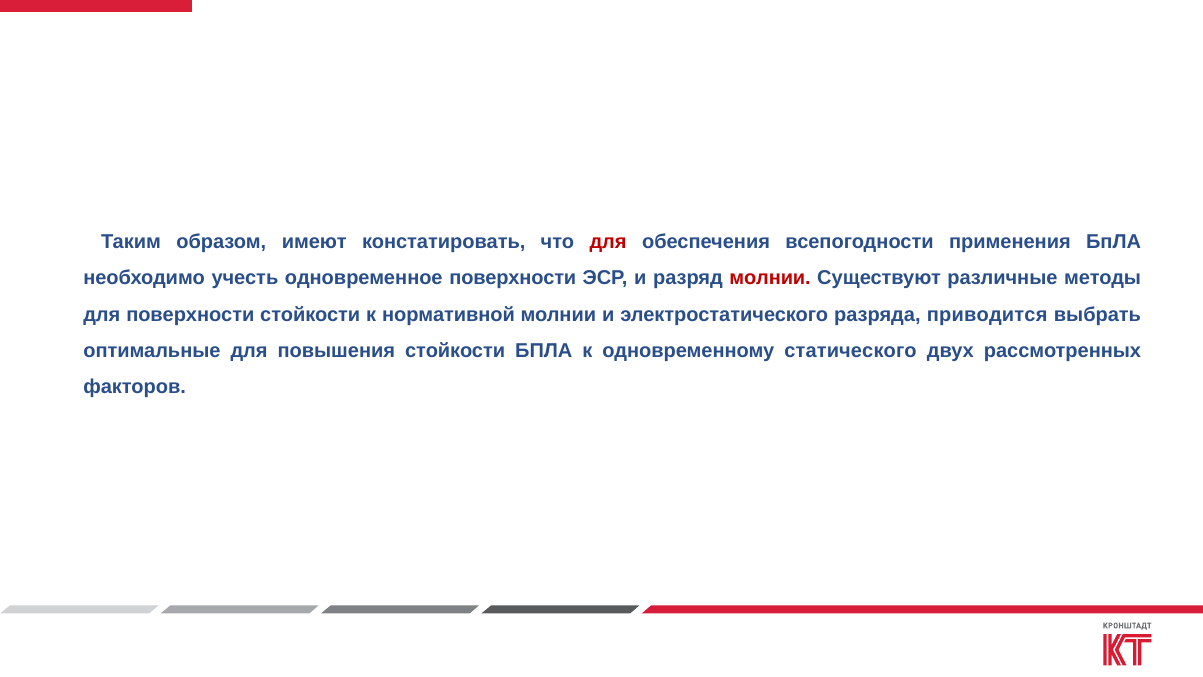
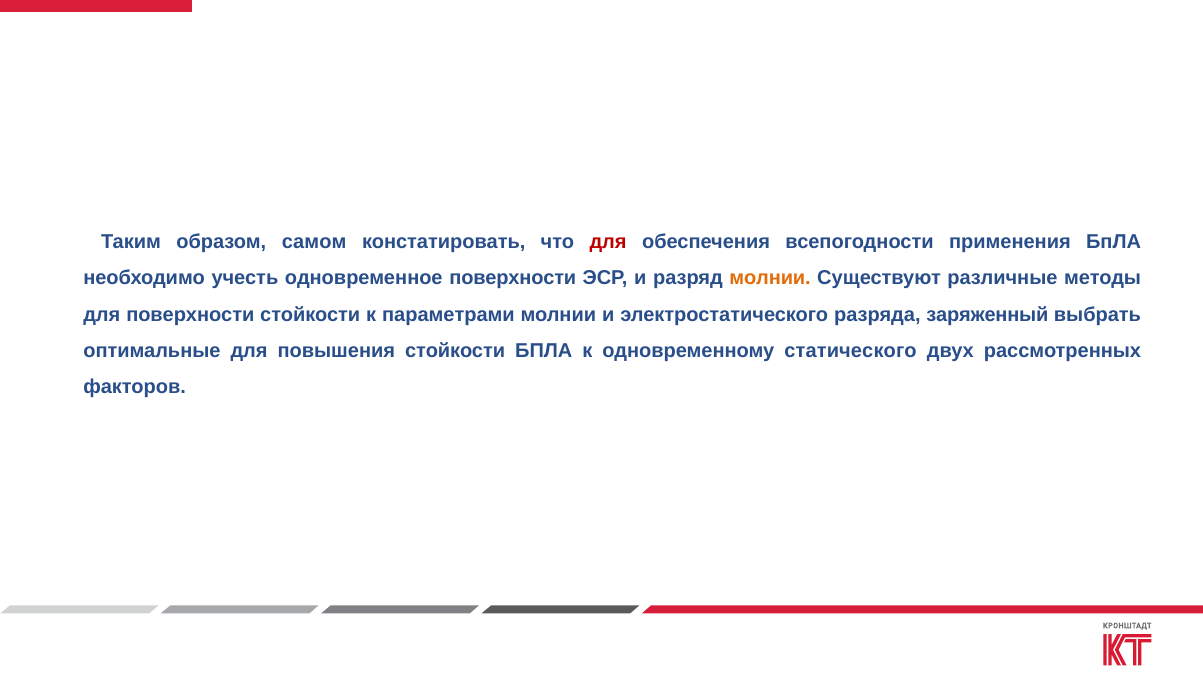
имеют: имеют -> самом
молнии at (770, 278) colour: red -> orange
нормативной: нормативной -> параметрами
приводится: приводится -> заряженный
